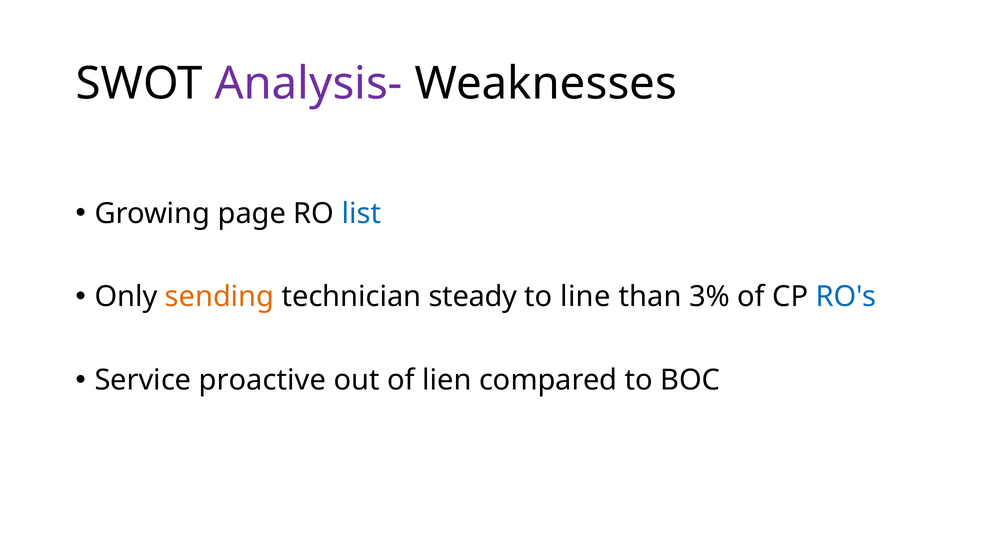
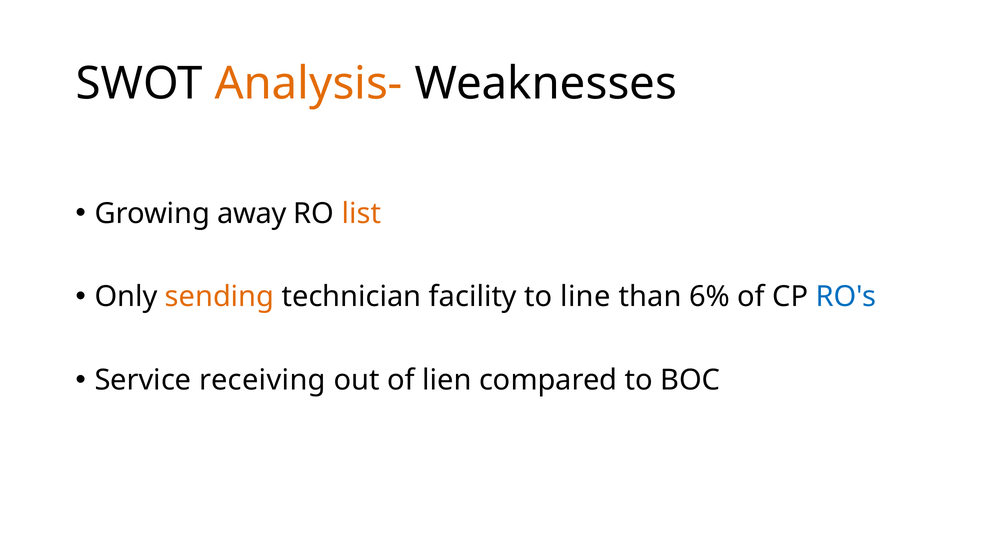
Analysis- colour: purple -> orange
page: page -> away
list colour: blue -> orange
steady: steady -> facility
3%: 3% -> 6%
proactive: proactive -> receiving
